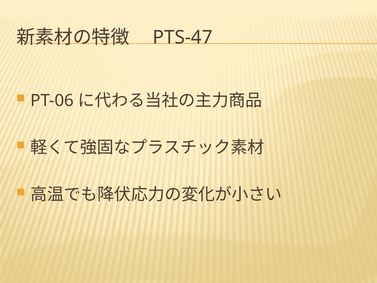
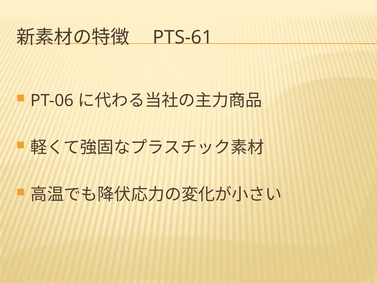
PTS-47: PTS-47 -> PTS-61
